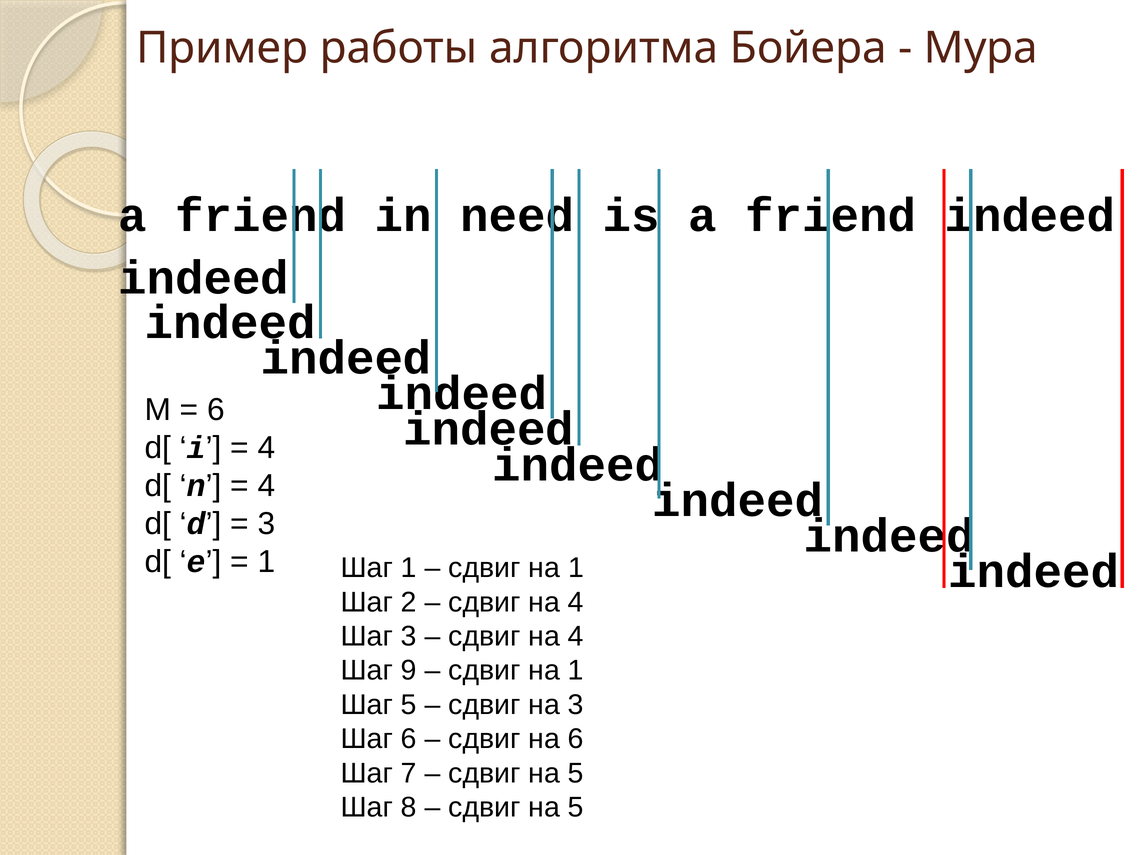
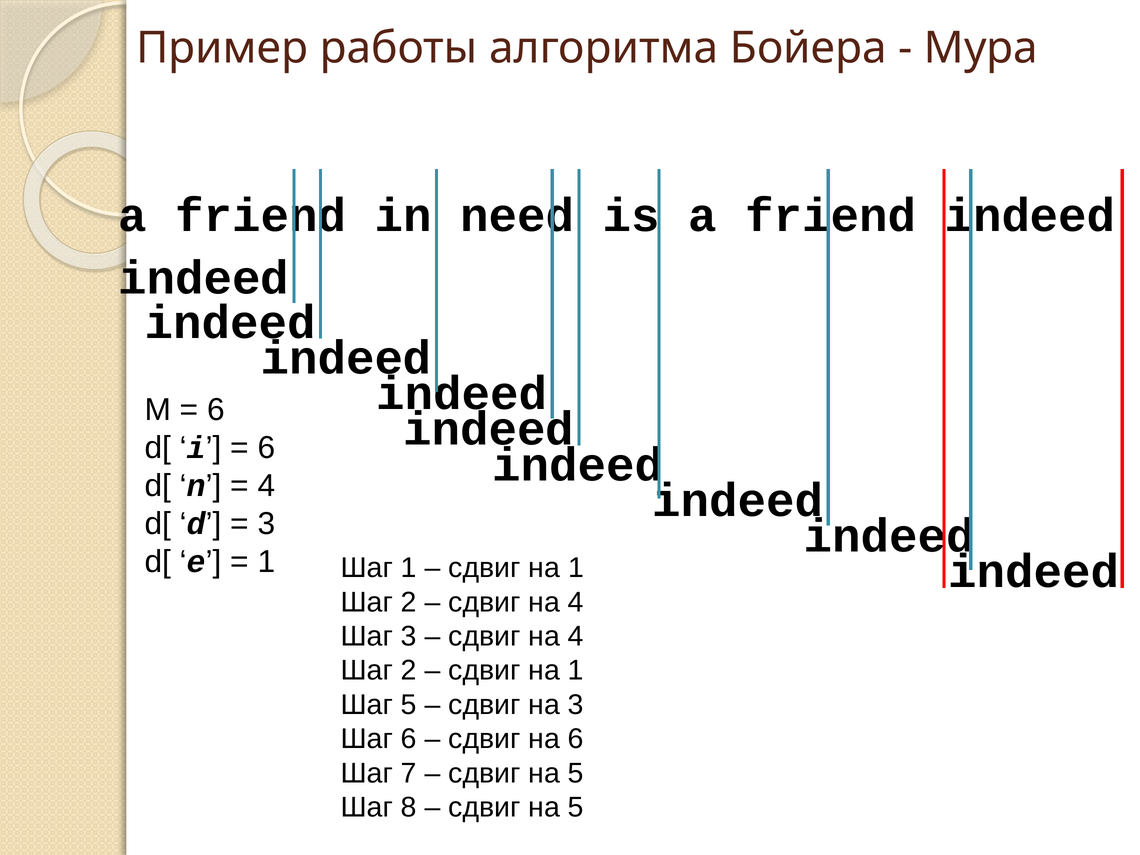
4 at (267, 448): 4 -> 6
9 at (409, 671): 9 -> 2
